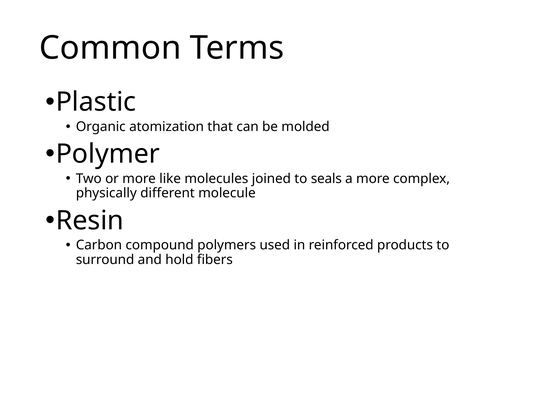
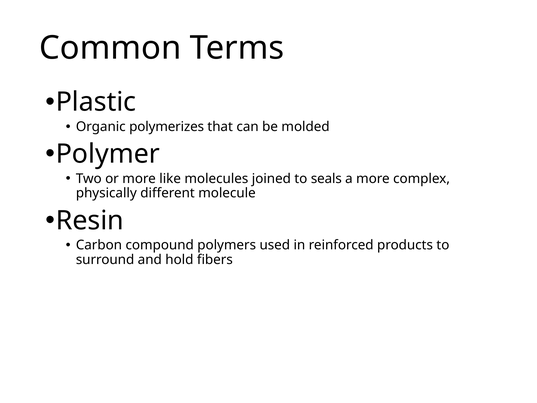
atomization: atomization -> polymerizes
